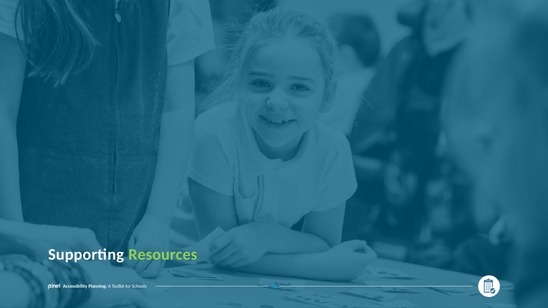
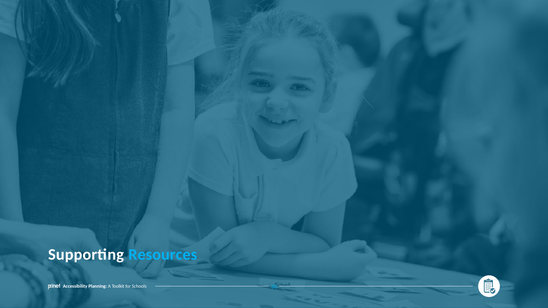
Resources colour: light green -> light blue
